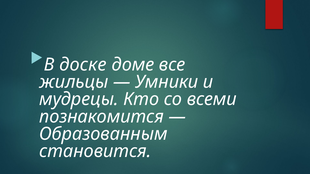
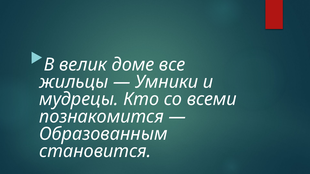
доске: доске -> велик
